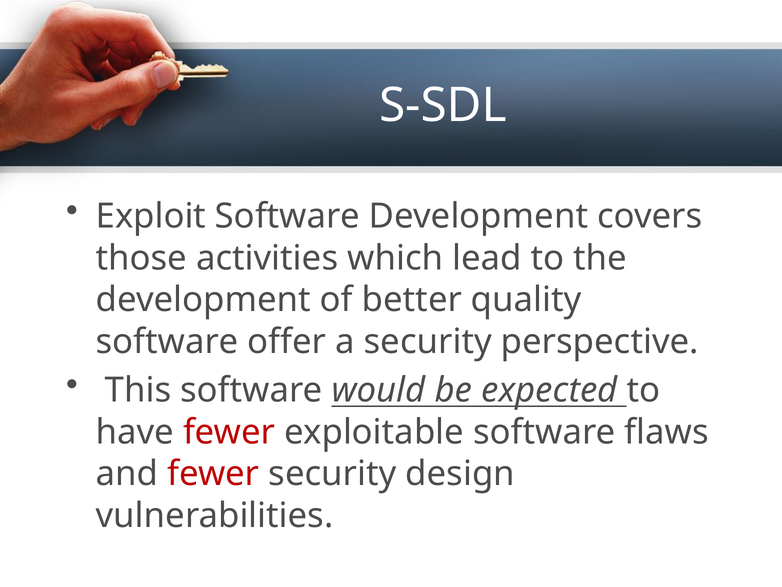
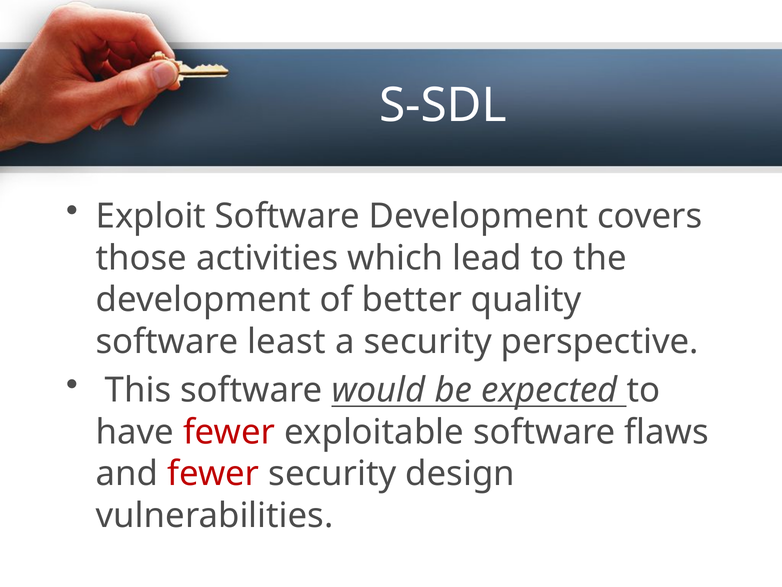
offer: offer -> least
